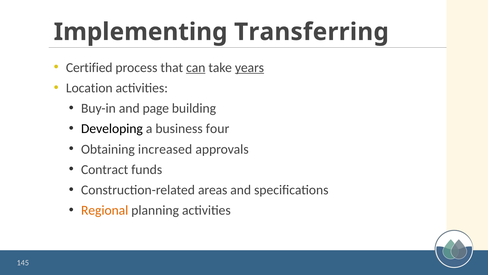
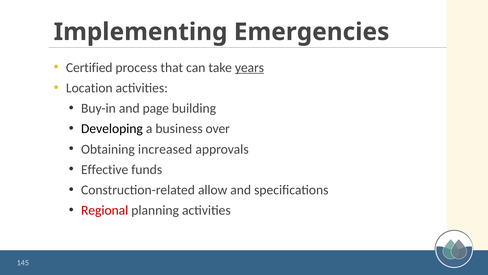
Transferring: Transferring -> Emergencies
can underline: present -> none
four: four -> over
Contract: Contract -> Effective
areas: areas -> allow
Regional colour: orange -> red
